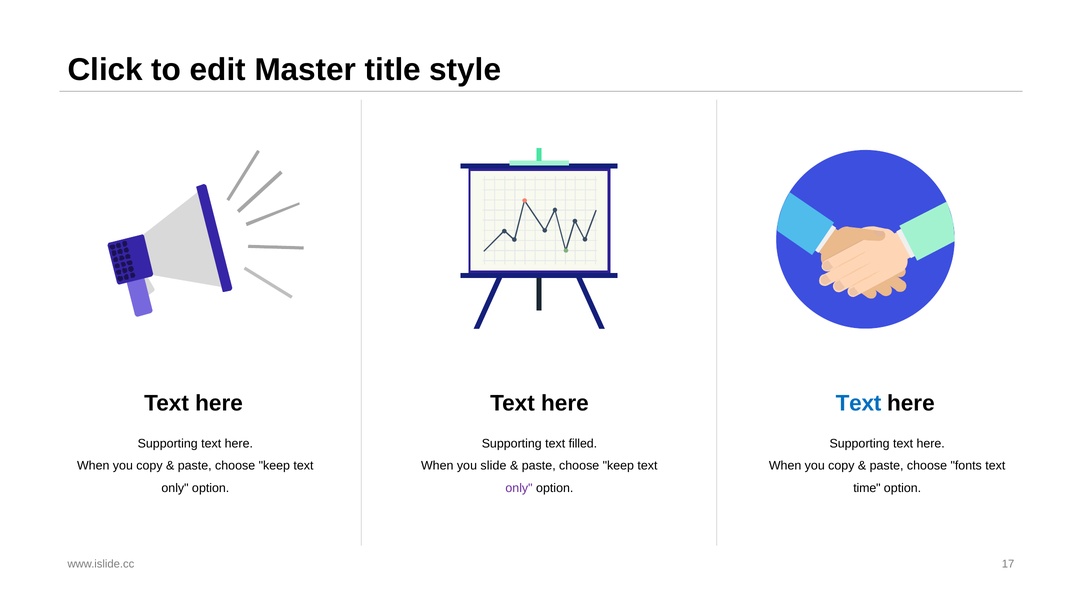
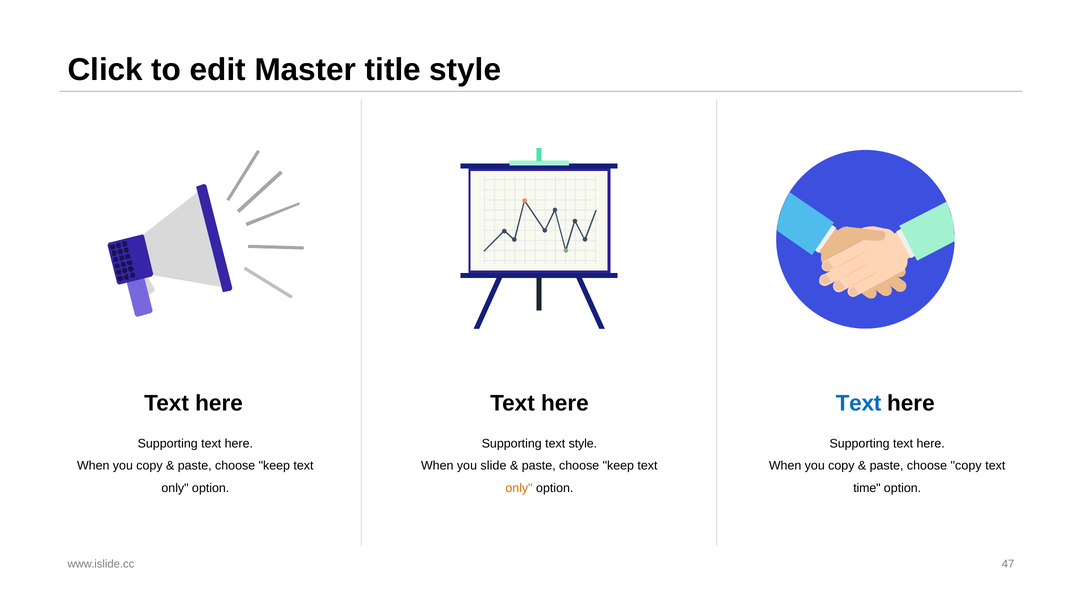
text filled: filled -> style
choose fonts: fonts -> copy
only at (519, 488) colour: purple -> orange
17: 17 -> 47
